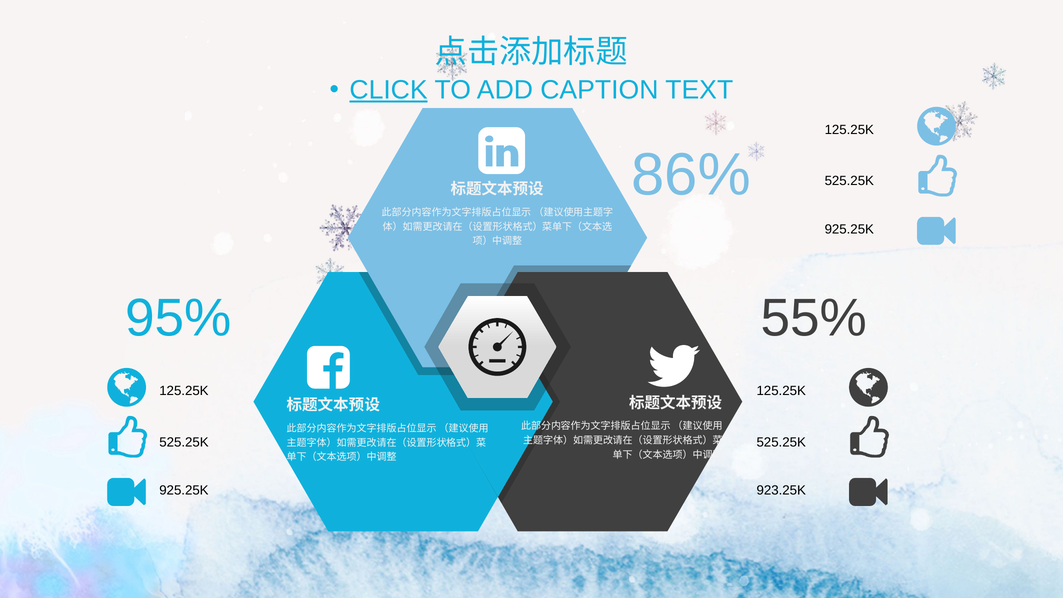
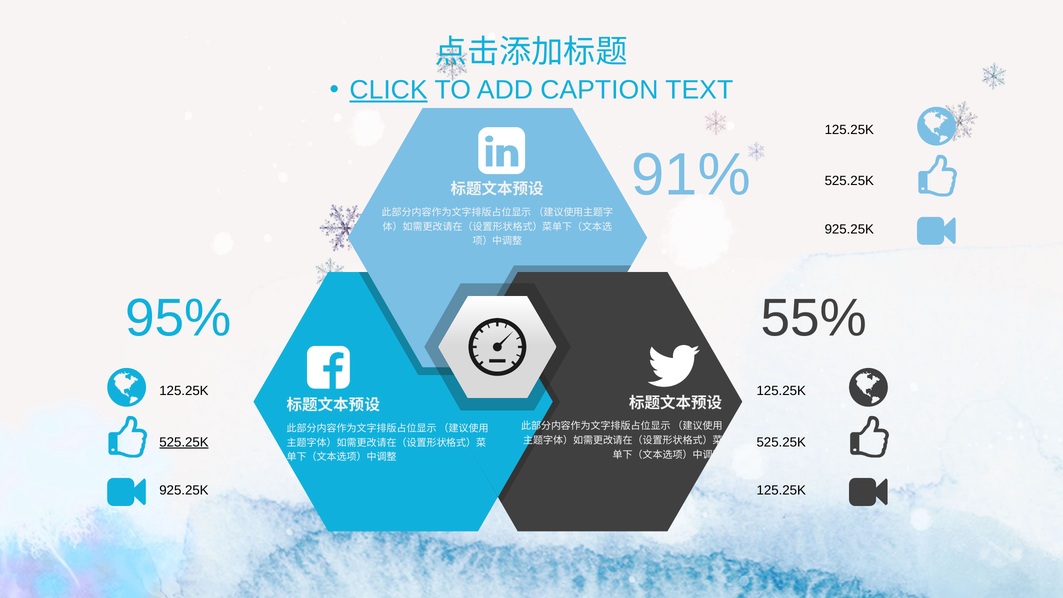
86%: 86% -> 91%
525.25K at (184, 442) underline: none -> present
923.25K at (781, 490): 923.25K -> 125.25K
